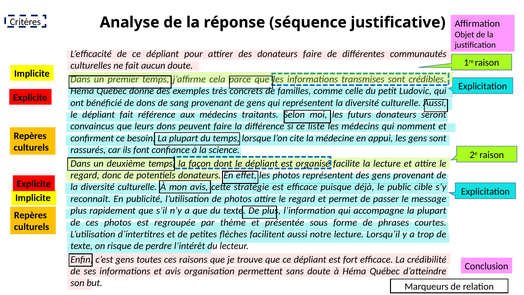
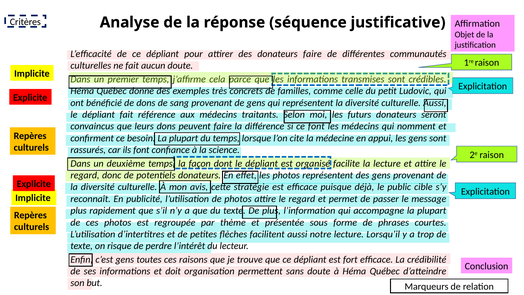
ce liste: liste -> font
et avis: avis -> doit
